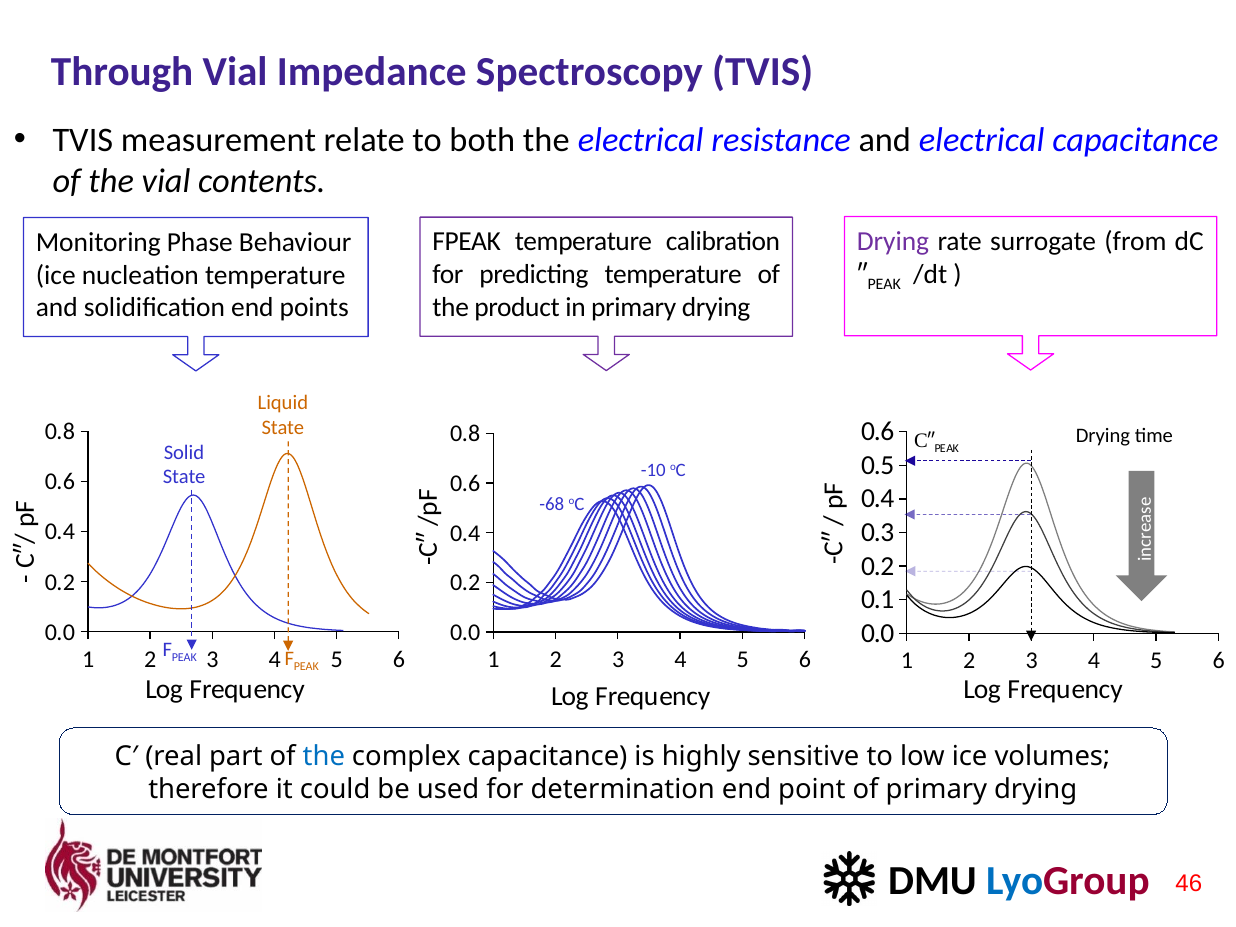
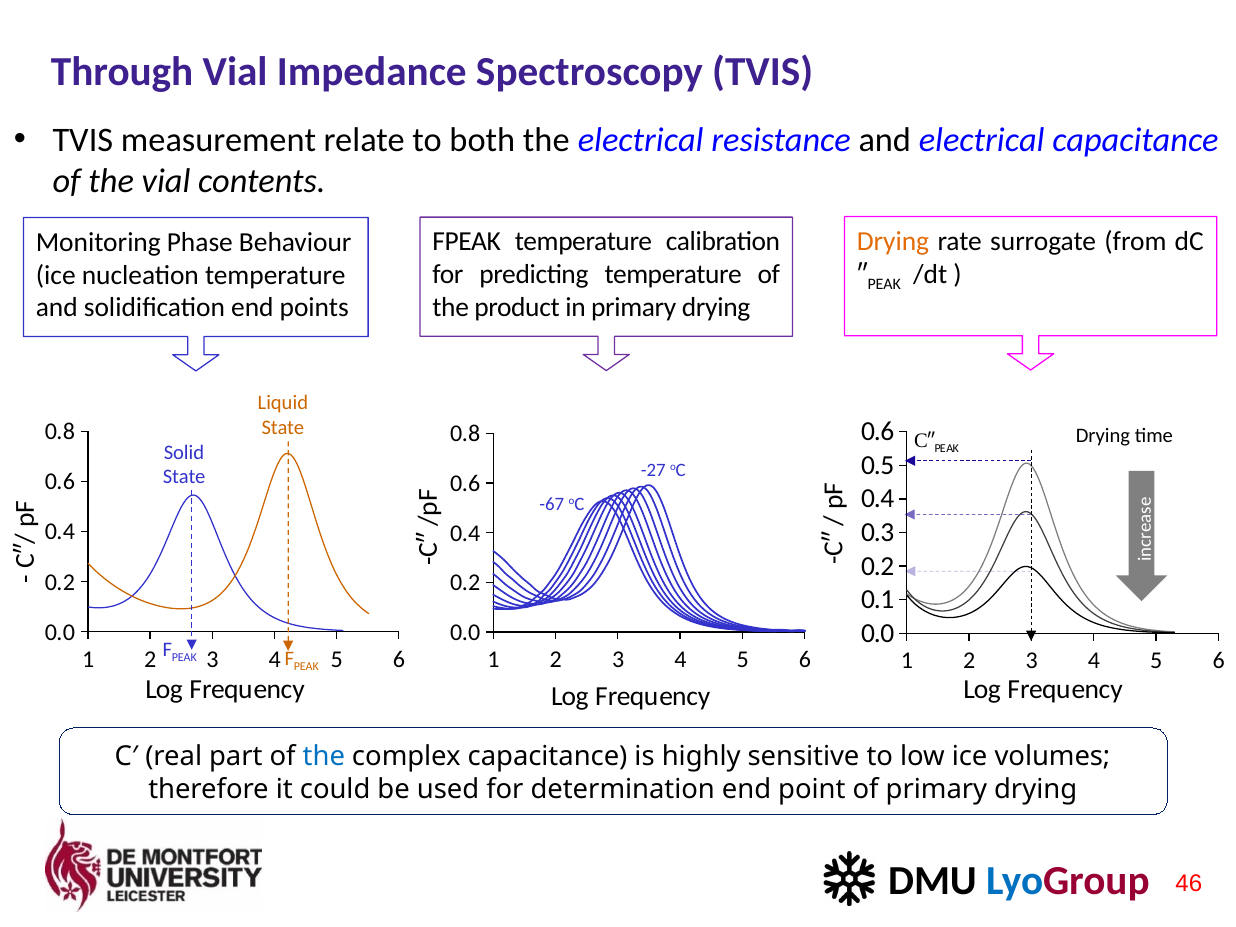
Drying at (893, 241) colour: purple -> orange
-10: -10 -> -27
-68: -68 -> -67
